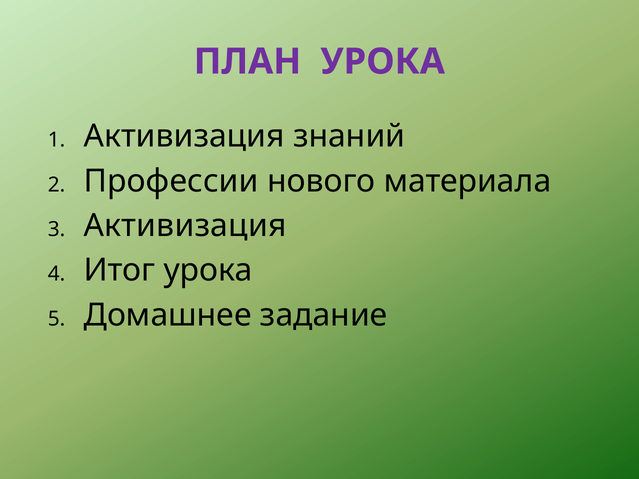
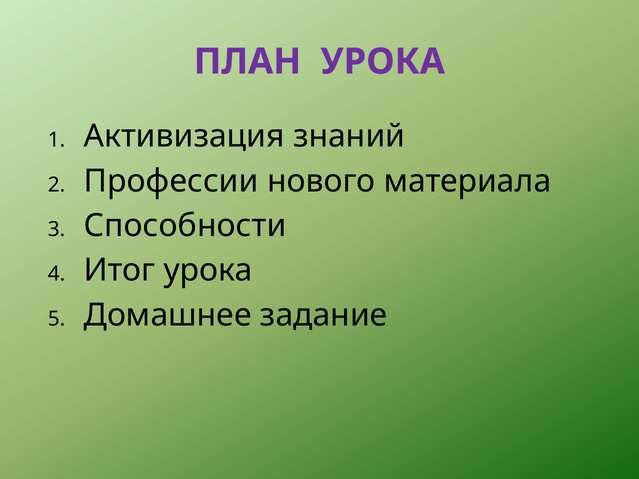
Активизация at (185, 226): Активизация -> Способности
